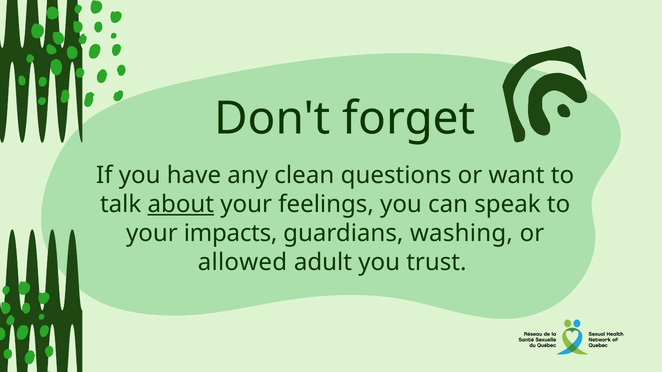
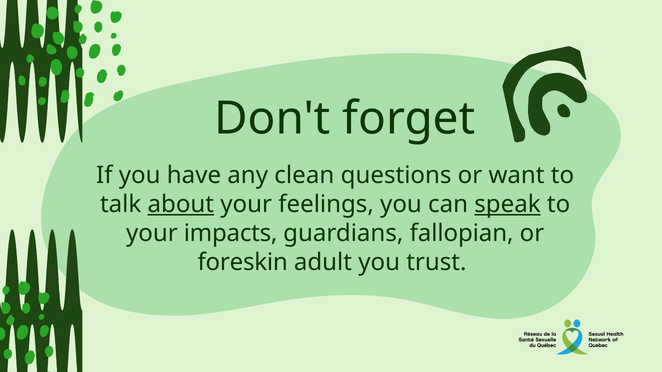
speak underline: none -> present
washing: washing -> fallopian
allowed: allowed -> foreskin
